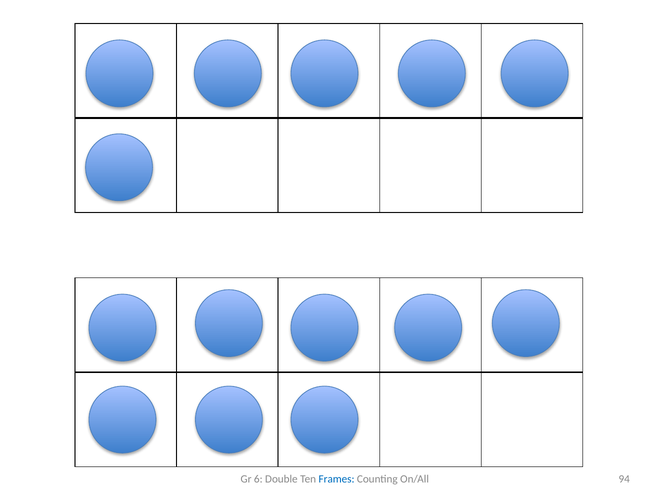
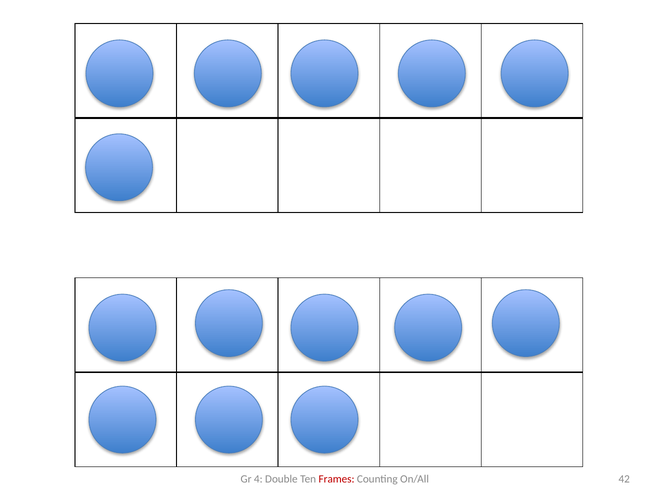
6: 6 -> 4
Frames colour: blue -> red
94: 94 -> 42
